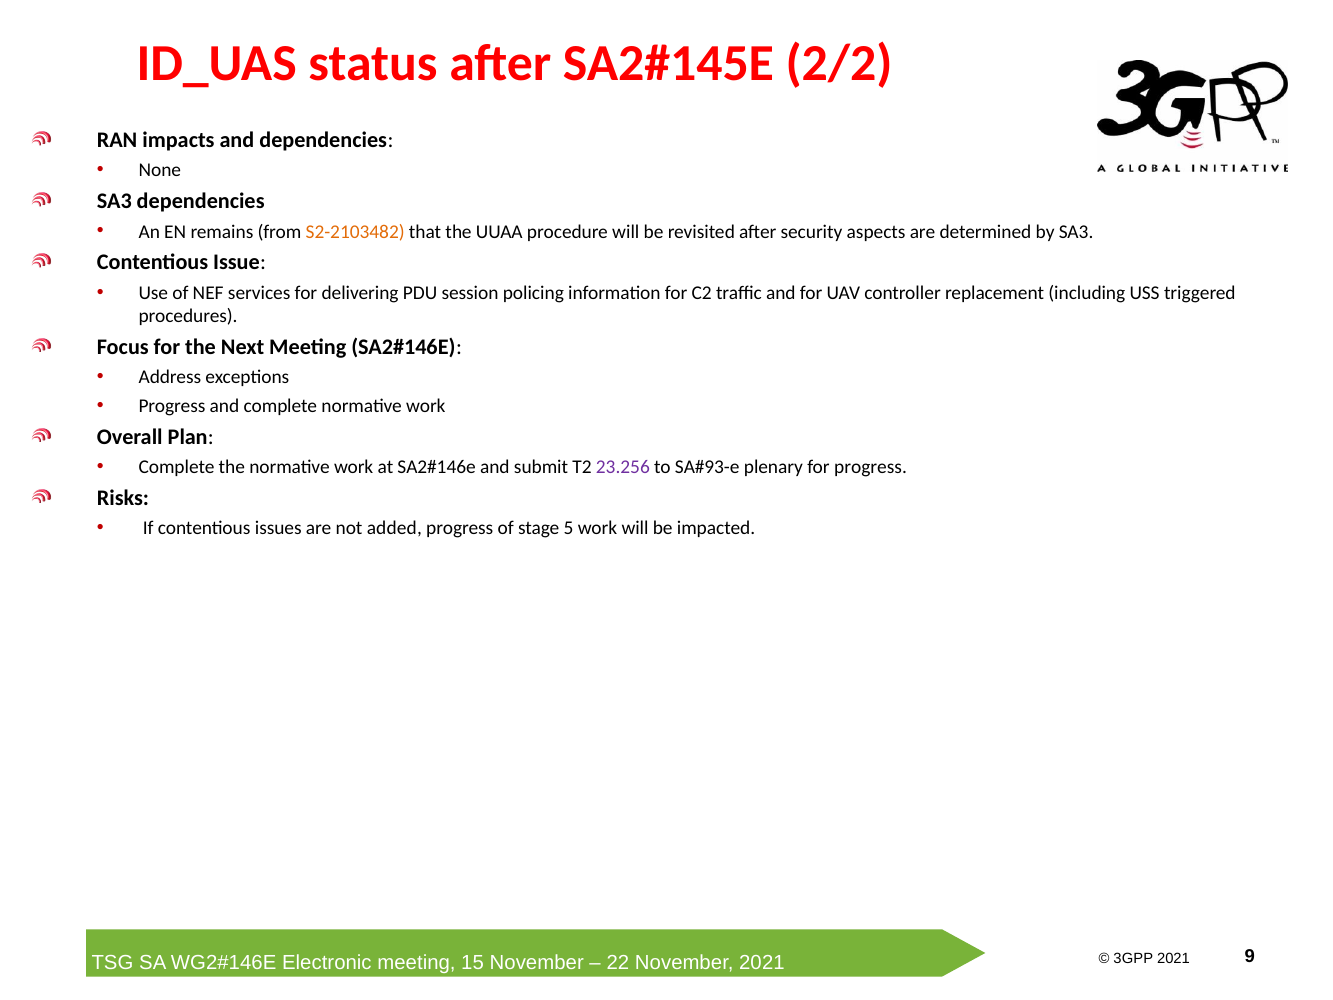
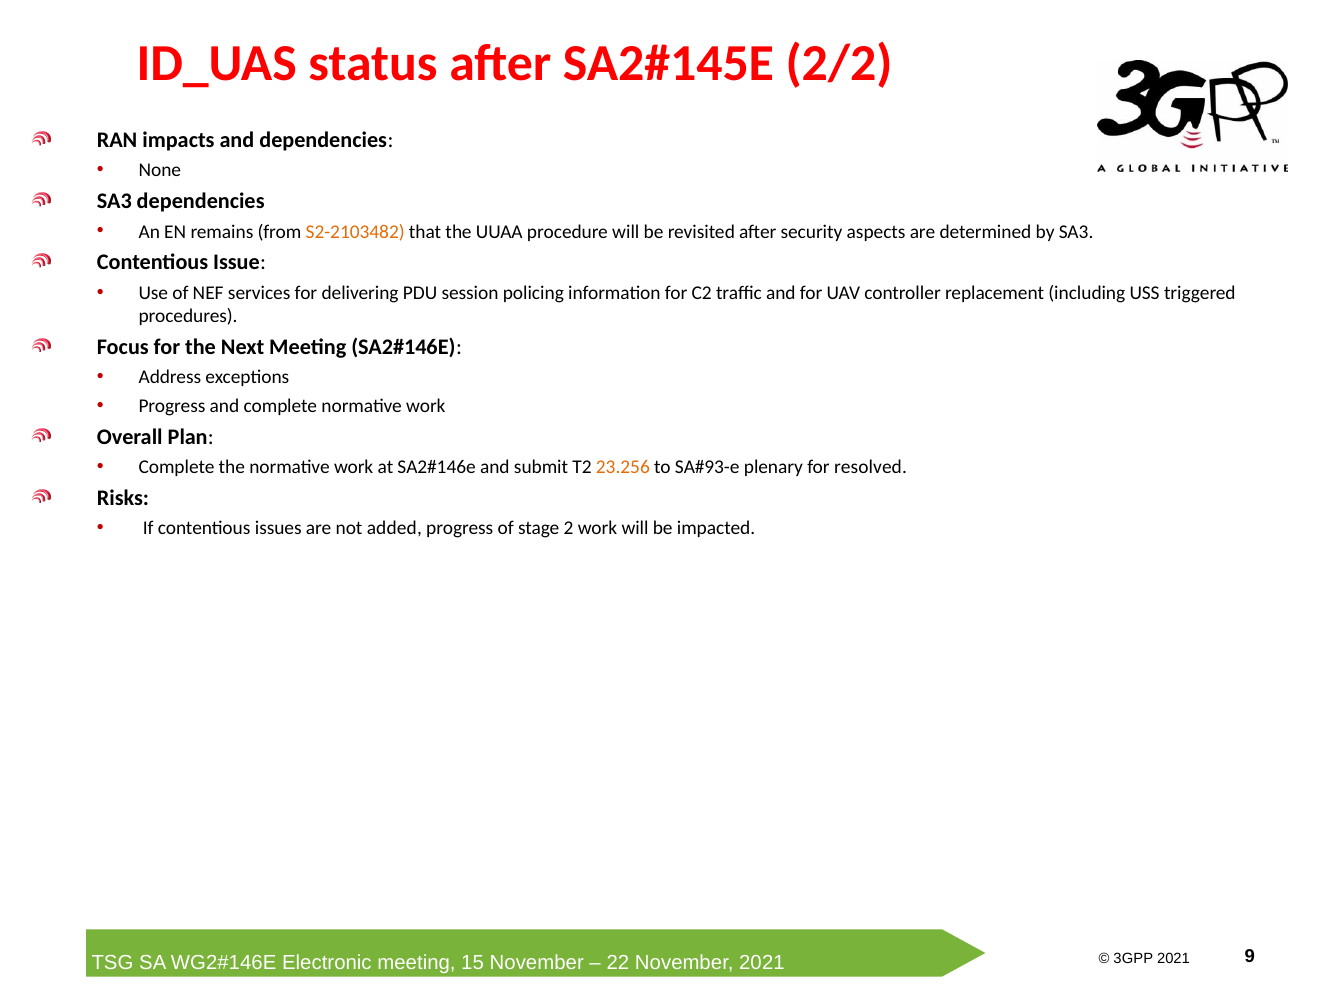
23.256 colour: purple -> orange
for progress: progress -> resolved
5: 5 -> 2
